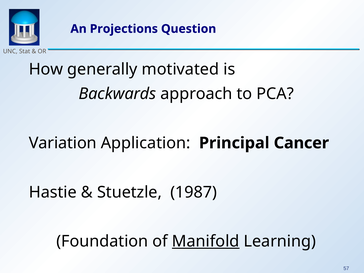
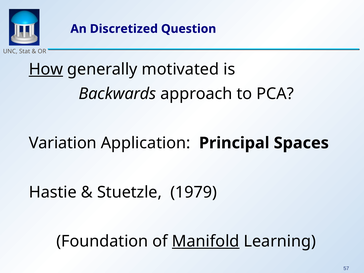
Projections: Projections -> Discretized
How underline: none -> present
Cancer: Cancer -> Spaces
1987: 1987 -> 1979
